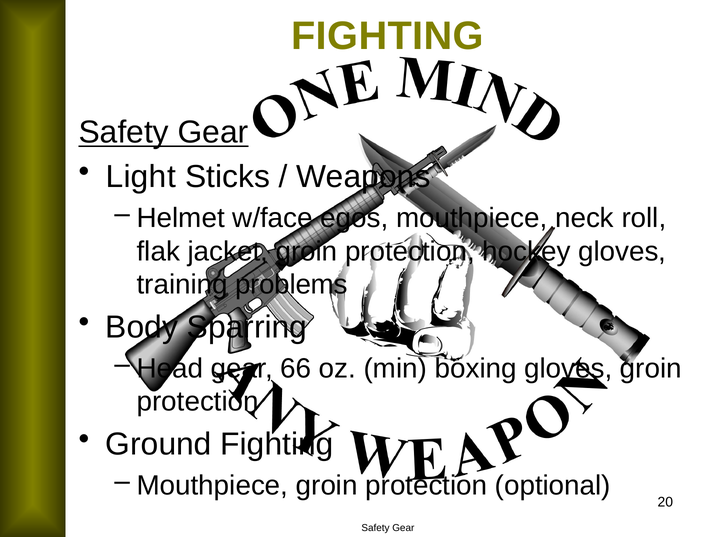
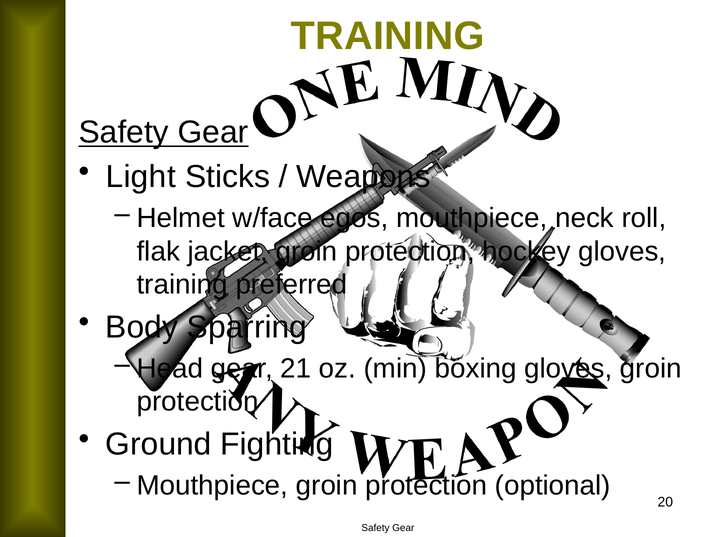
FIGHTING at (388, 36): FIGHTING -> TRAINING
problems: problems -> preferred
66: 66 -> 21
